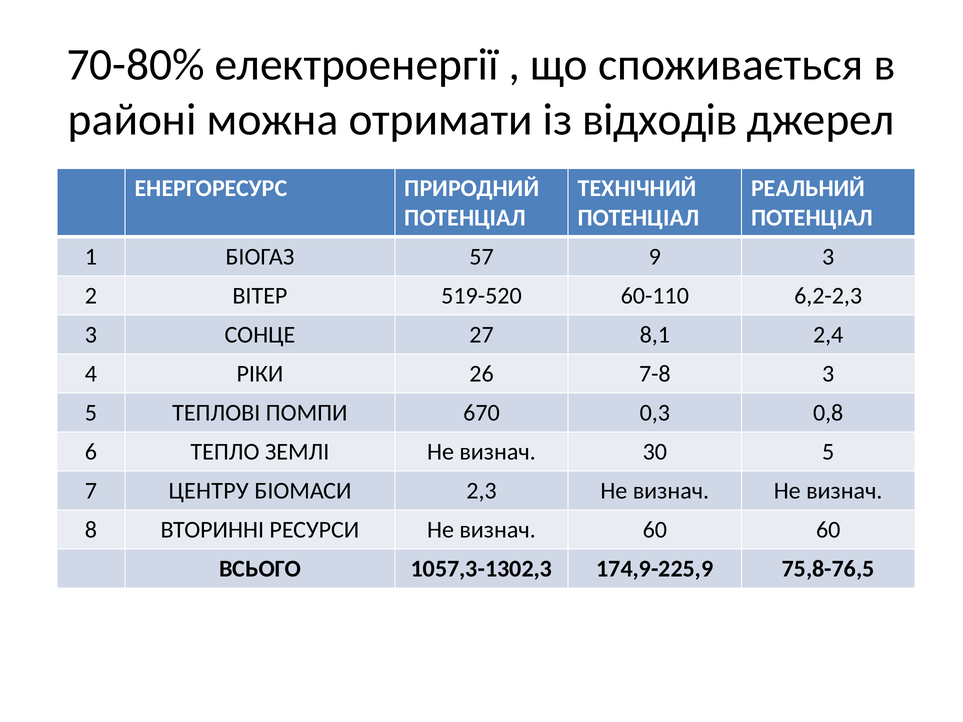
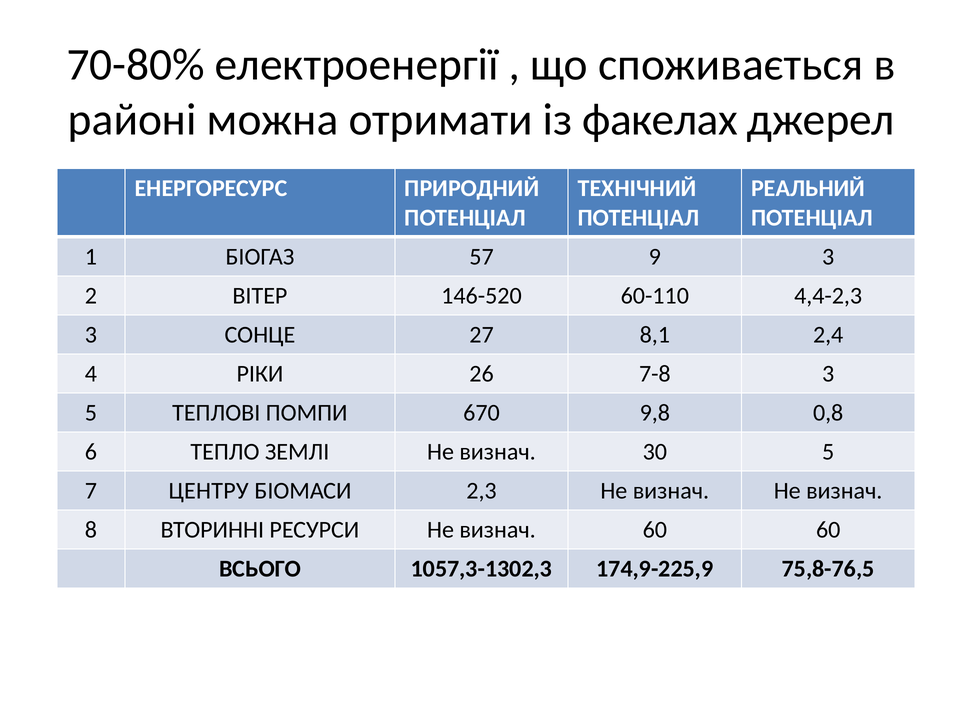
відходів: відходів -> факелах
519-520: 519-520 -> 146-520
6,2-2,3: 6,2-2,3 -> 4,4-2,3
0,3: 0,3 -> 9,8
